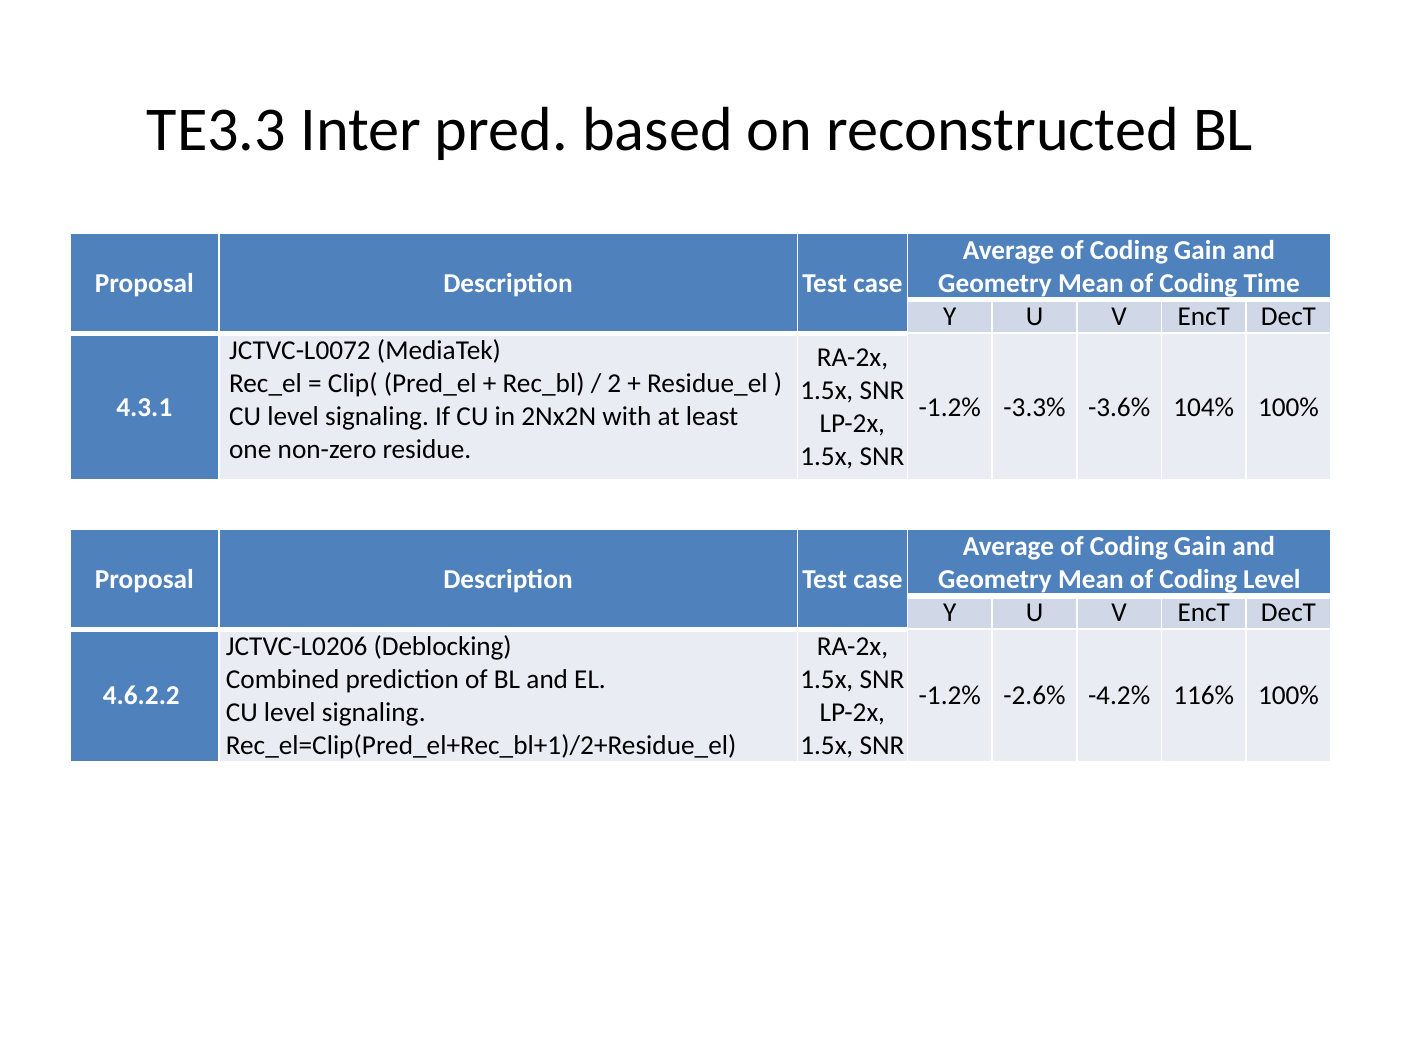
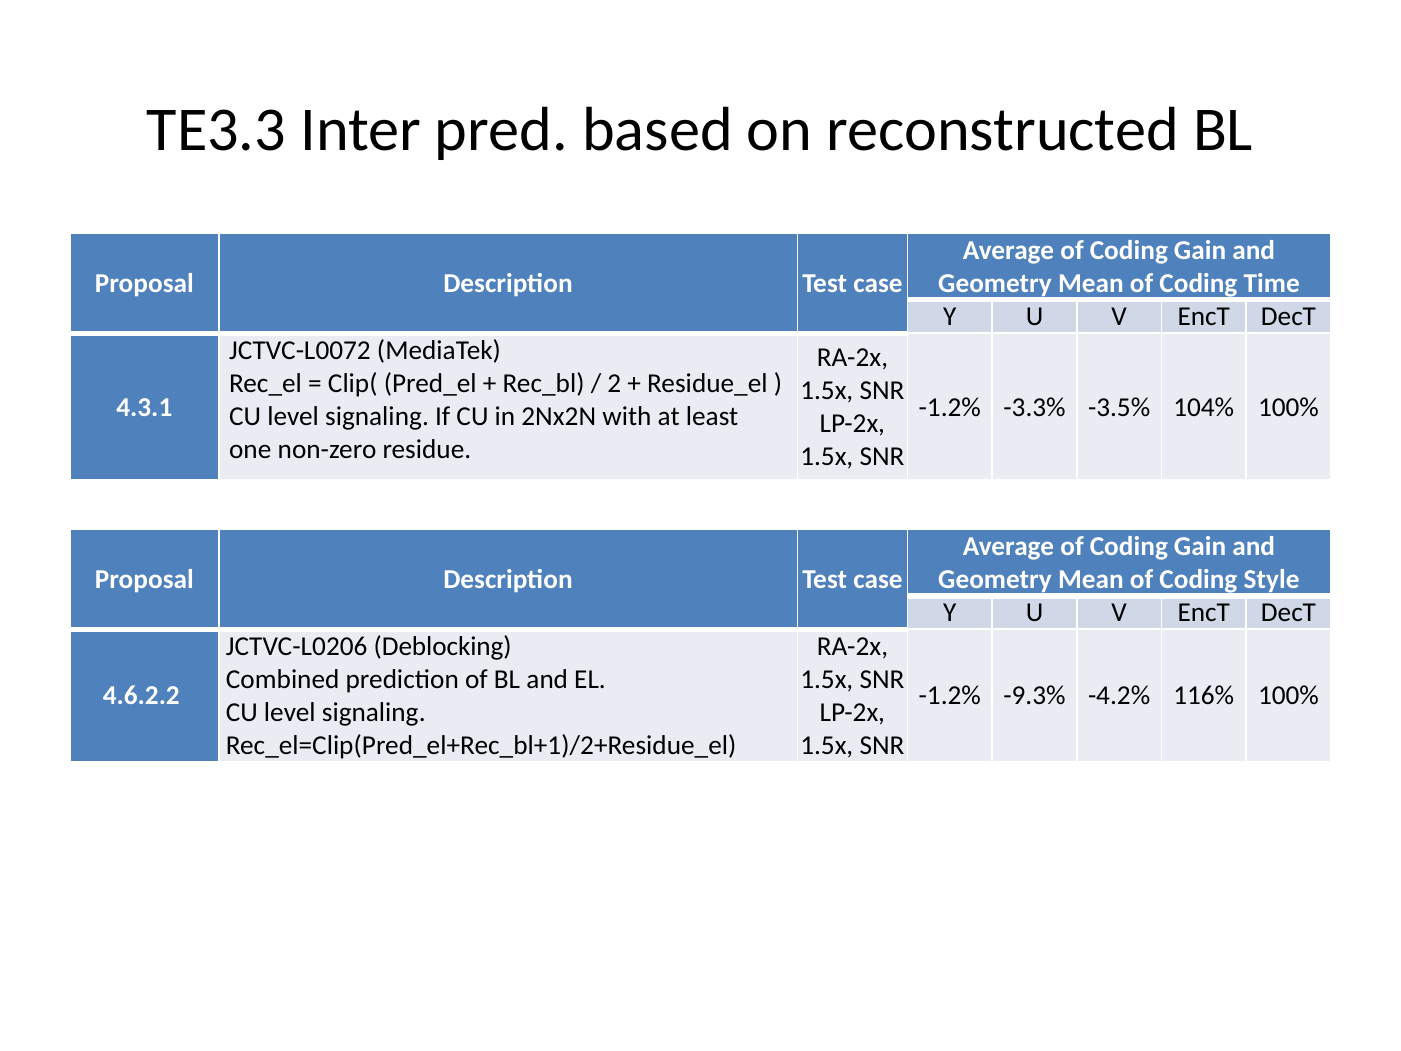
-3.6%: -3.6% -> -3.5%
Coding Level: Level -> Style
-2.6%: -2.6% -> -9.3%
